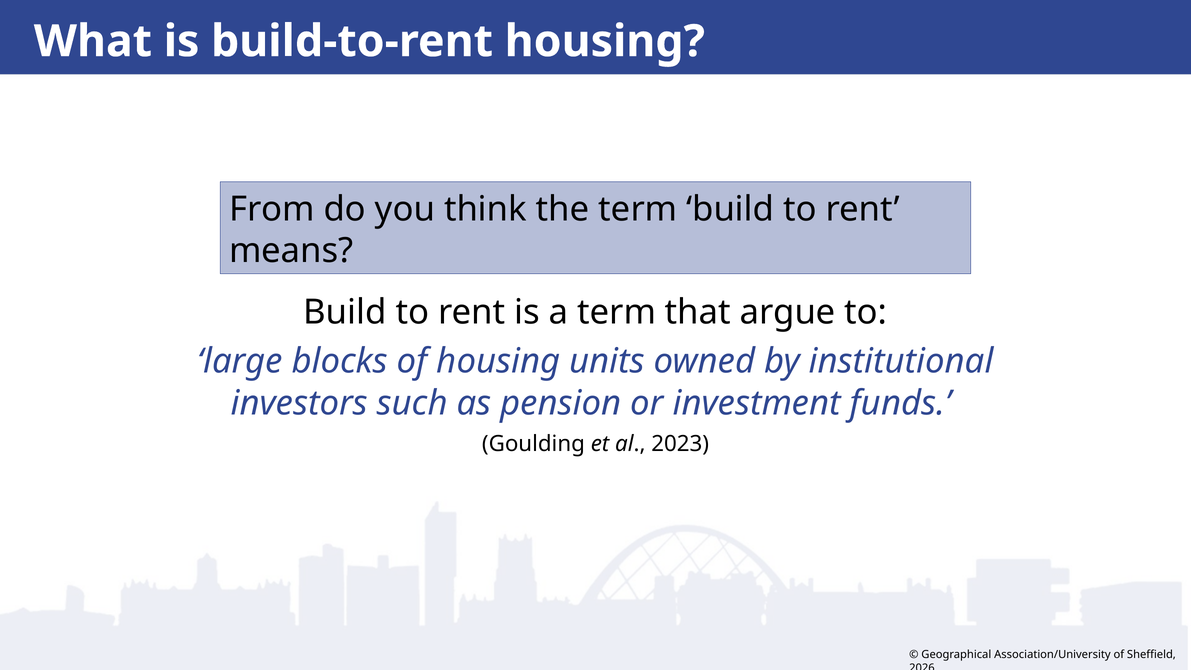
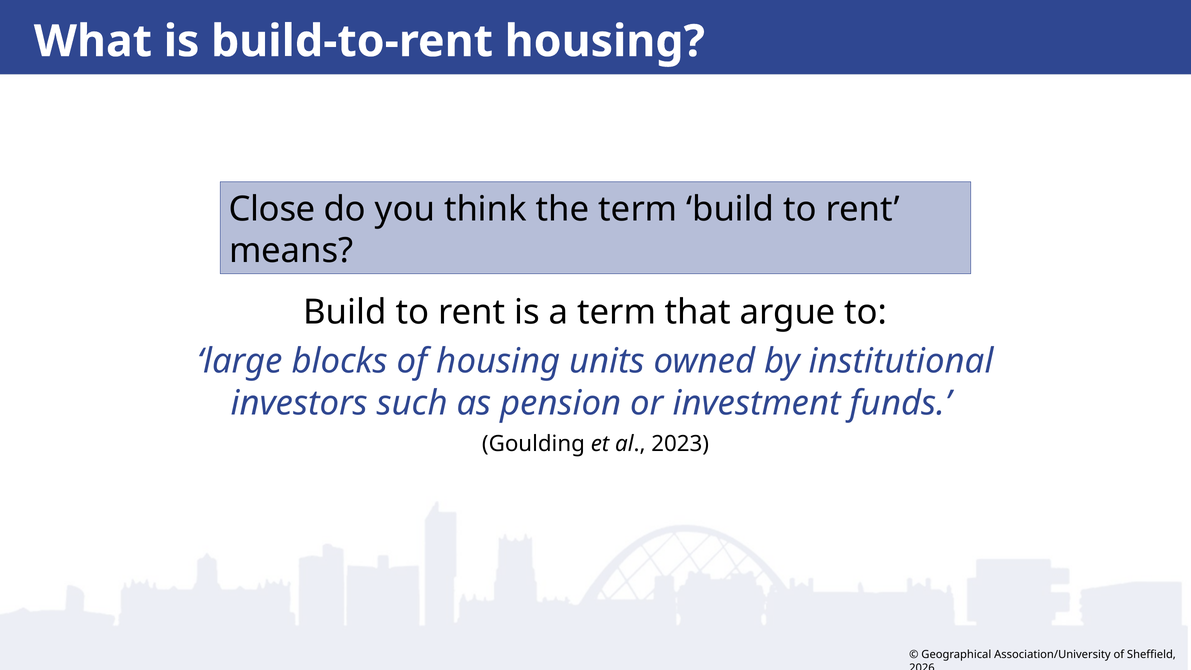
From: From -> Close
